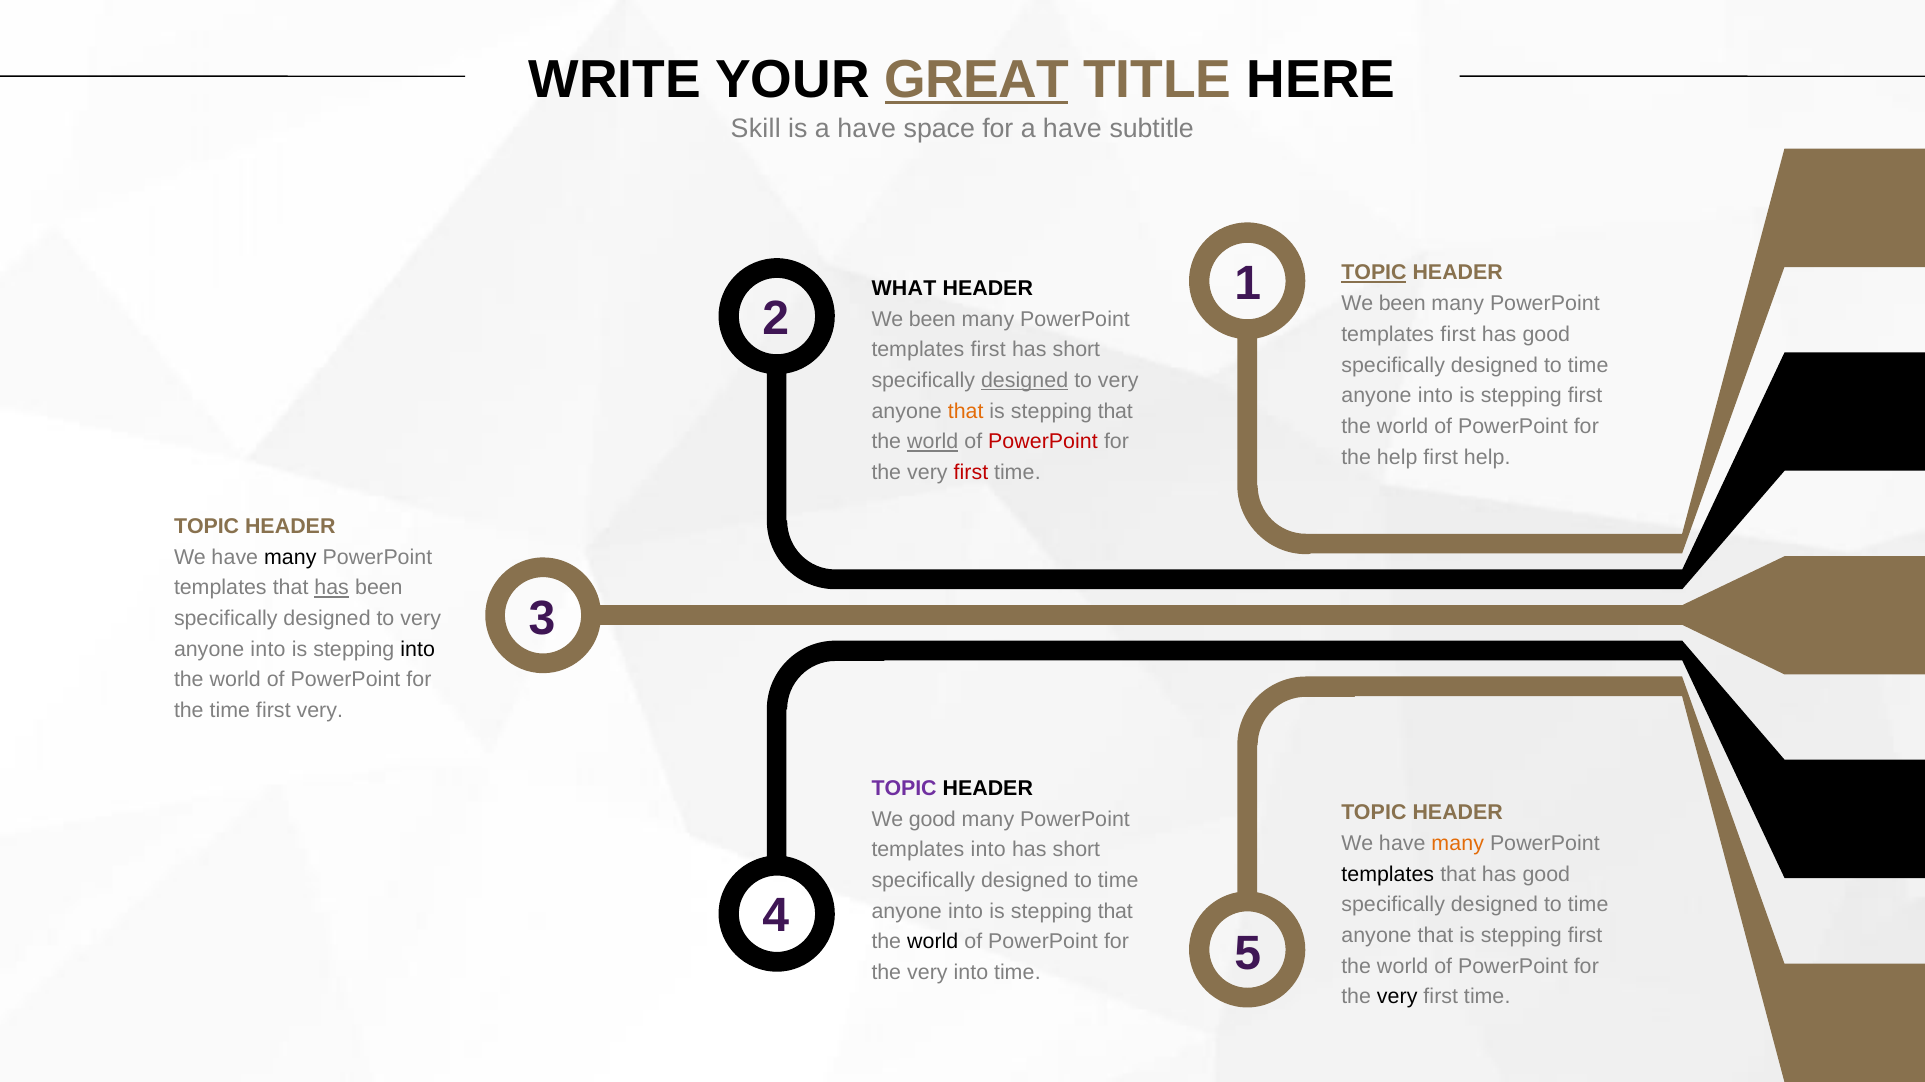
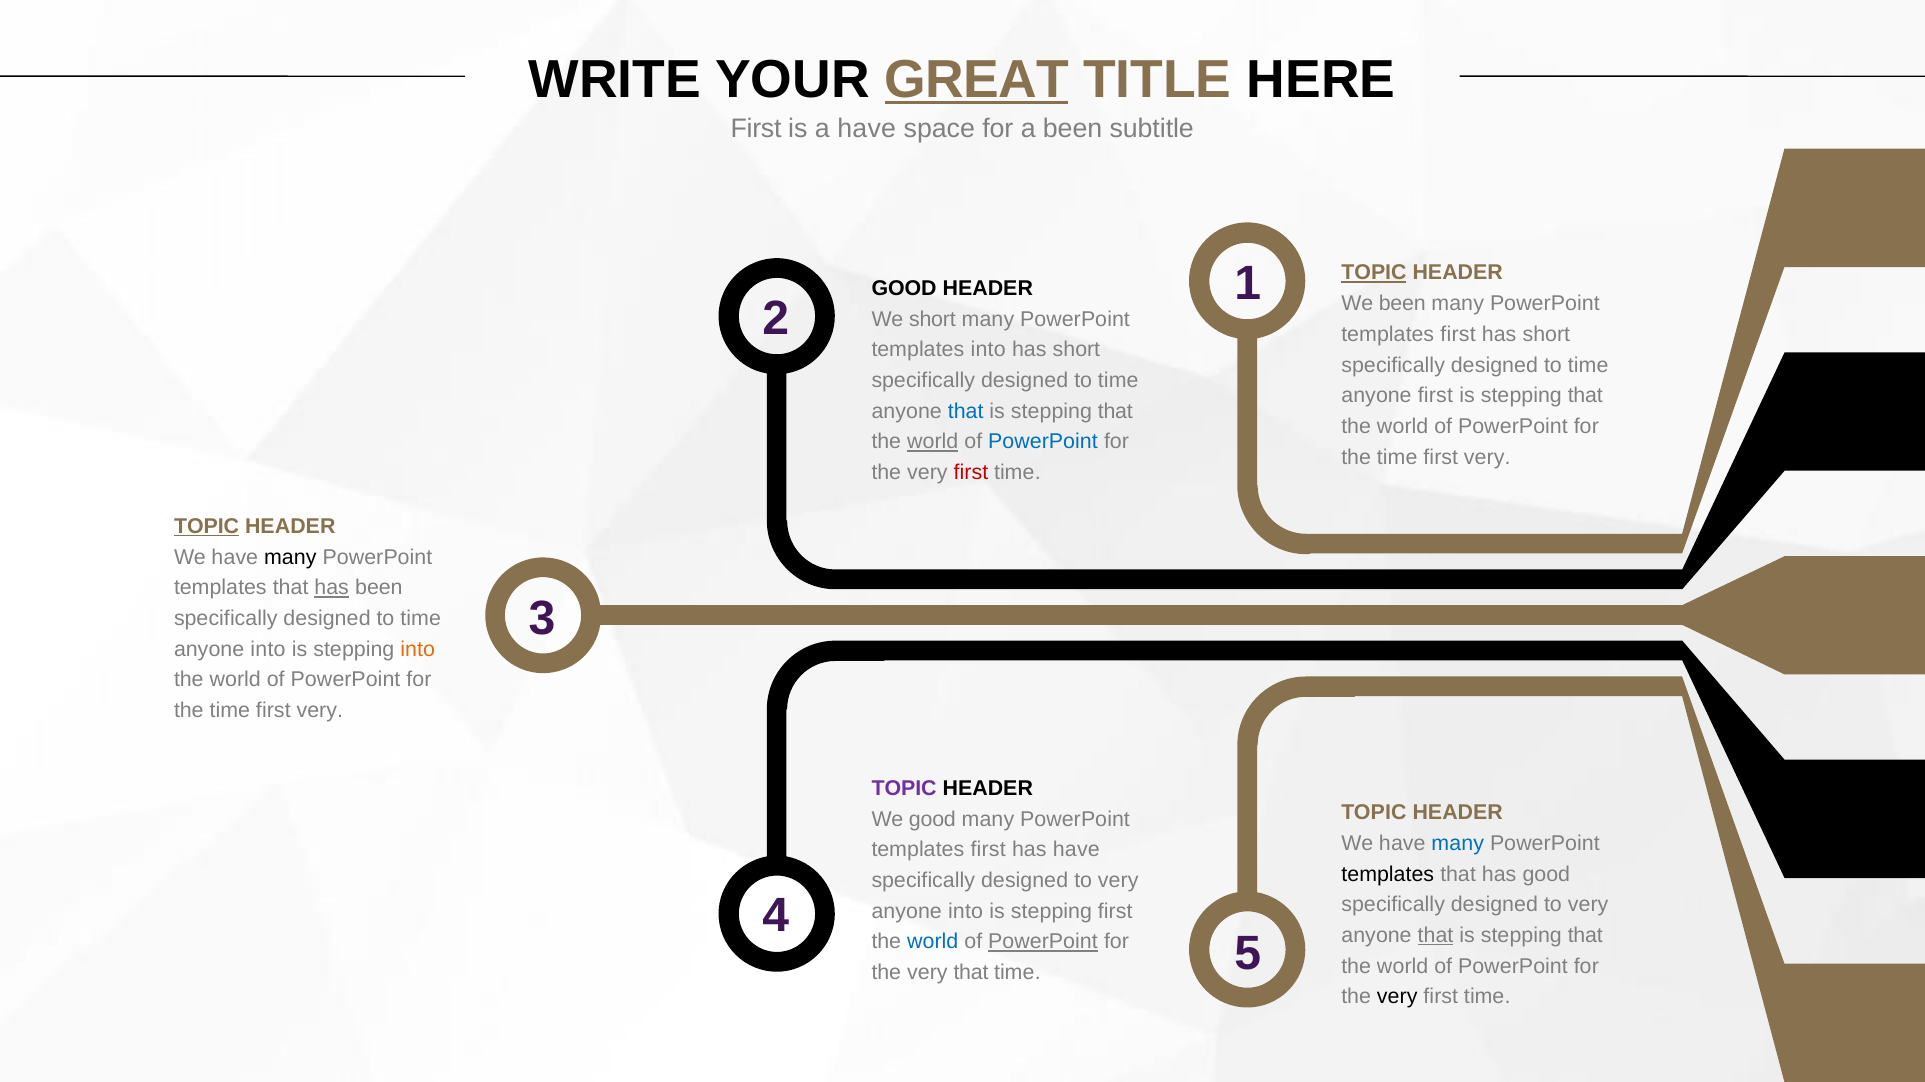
Skill at (756, 128): Skill -> First
for a have: have -> been
WHAT at (904, 288): WHAT -> GOOD
been at (932, 319): been -> short
good at (1546, 334): good -> short
first at (988, 350): first -> into
designed at (1025, 381) underline: present -> none
very at (1118, 381): very -> time
into at (1435, 396): into -> first
first at (1585, 396): first -> that
that at (966, 411) colour: orange -> blue
PowerPoint at (1043, 442) colour: red -> blue
help at (1397, 457): help -> time
help at (1487, 457): help -> very
TOPIC at (207, 527) underline: none -> present
very at (421, 619): very -> time
into at (418, 649) colour: black -> orange
many at (1458, 844) colour: orange -> blue
into at (988, 850): into -> first
short at (1076, 850): short -> have
time at (1118, 881): time -> very
time at (1588, 905): time -> very
that at (1115, 911): that -> first
that at (1436, 936) underline: none -> present
first at (1585, 936): first -> that
world at (933, 942) colour: black -> blue
PowerPoint at (1043, 942) underline: none -> present
very into: into -> that
